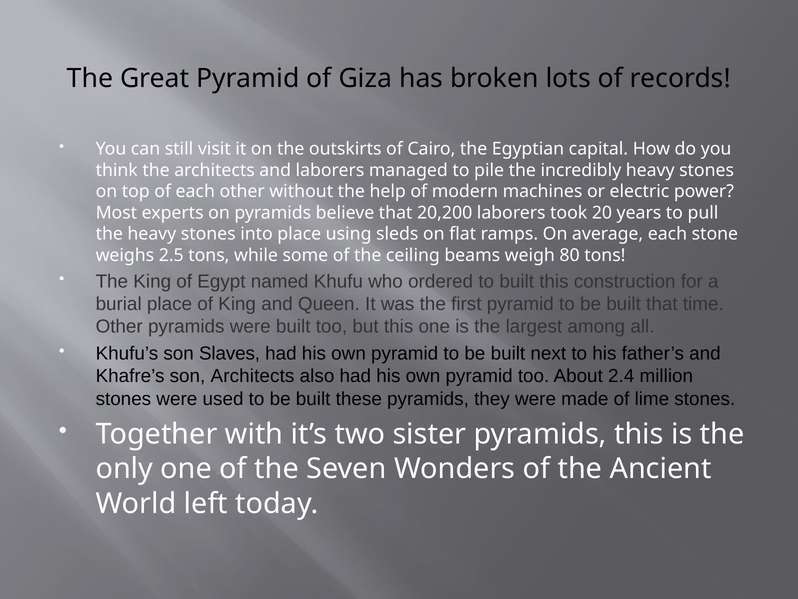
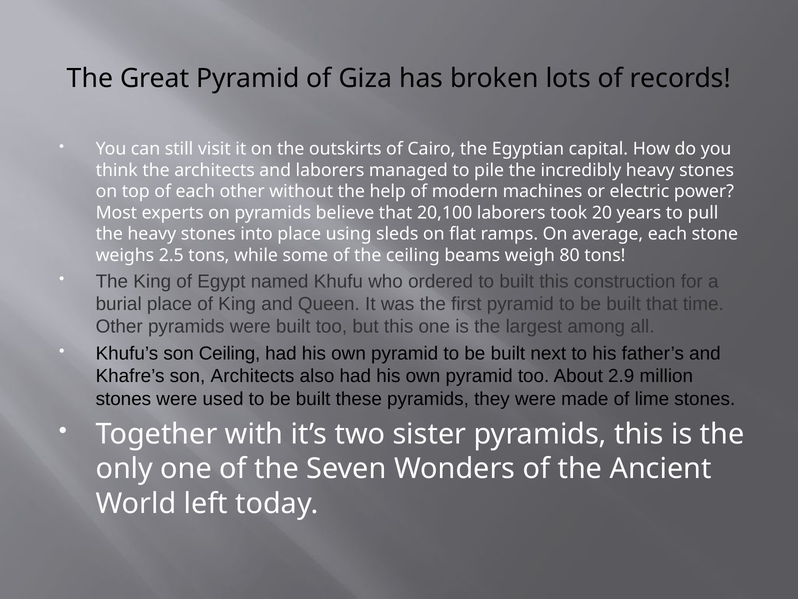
20,200: 20,200 -> 20,100
son Slaves: Slaves -> Ceiling
2.4: 2.4 -> 2.9
